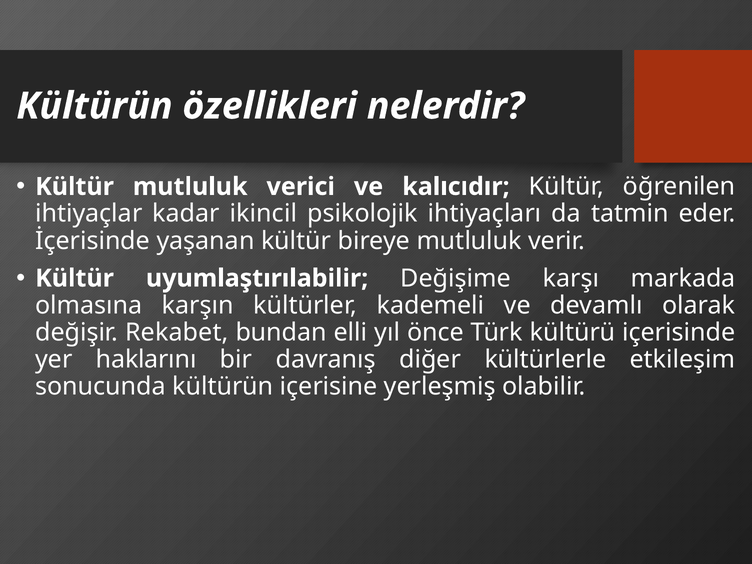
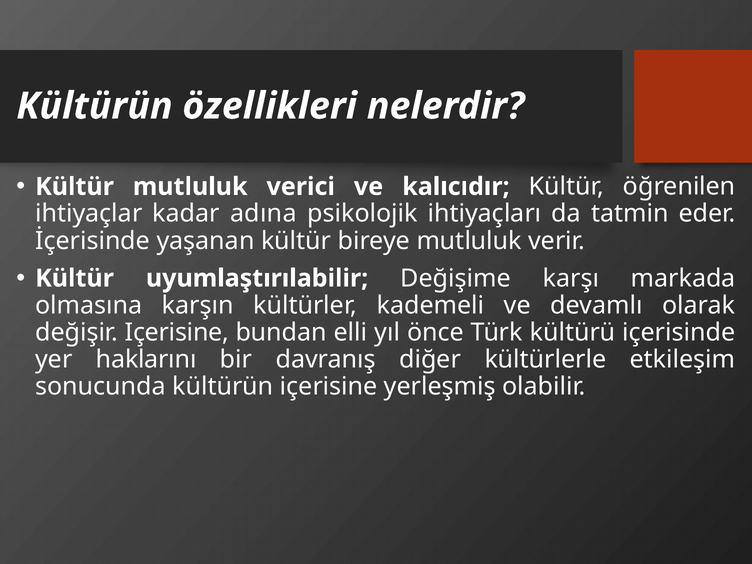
ikincil: ikincil -> adına
değişir Rekabet: Rekabet -> Içerisine
